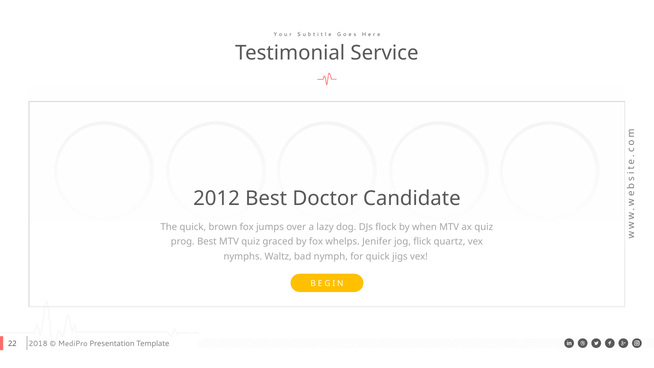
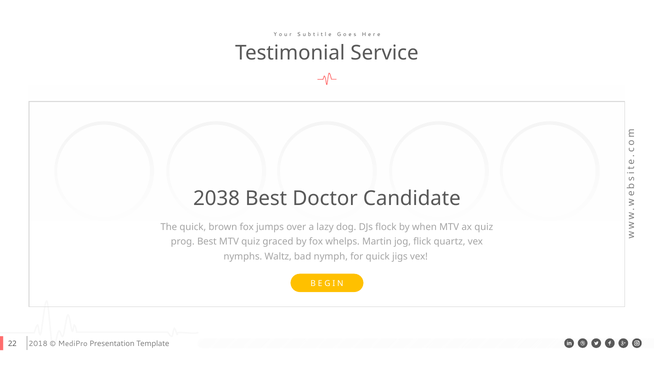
2012: 2012 -> 2038
Jenifer: Jenifer -> Martin
